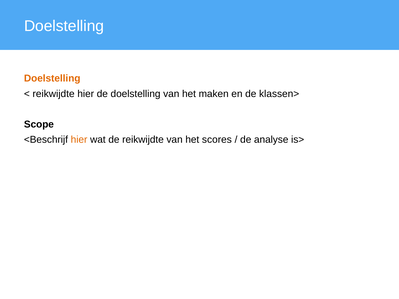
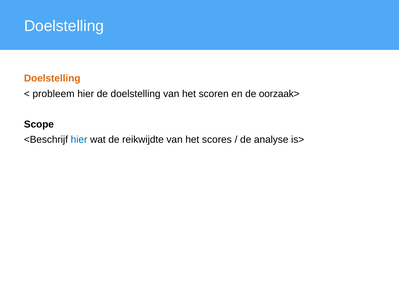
reikwijdte at (54, 94): reikwijdte -> probleem
maken: maken -> scoren
klassen>: klassen> -> oorzaak>
hier at (79, 140) colour: orange -> blue
